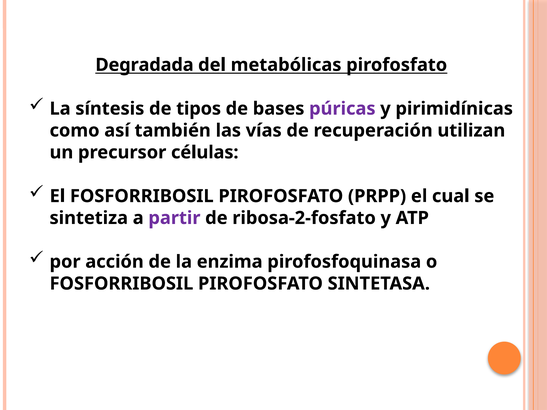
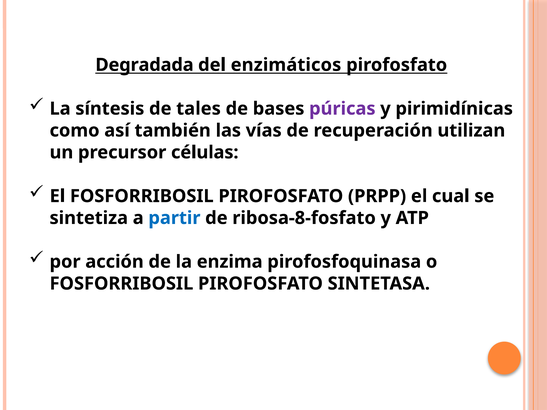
metabólicas: metabólicas -> enzimáticos
tipos: tipos -> tales
partir colour: purple -> blue
ribosa-2-fosfato: ribosa-2-fosfato -> ribosa-8-fosfato
